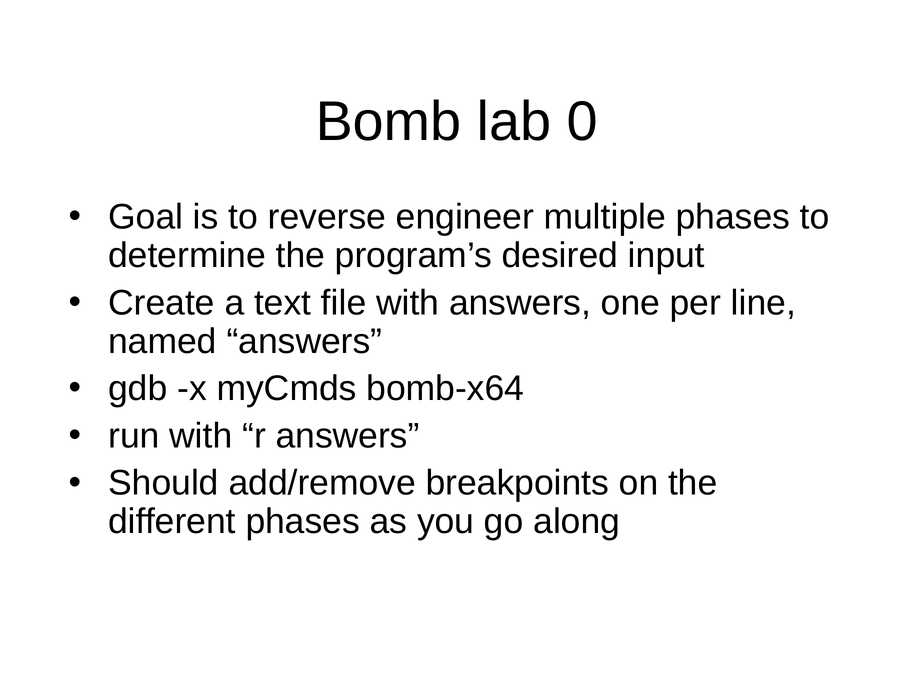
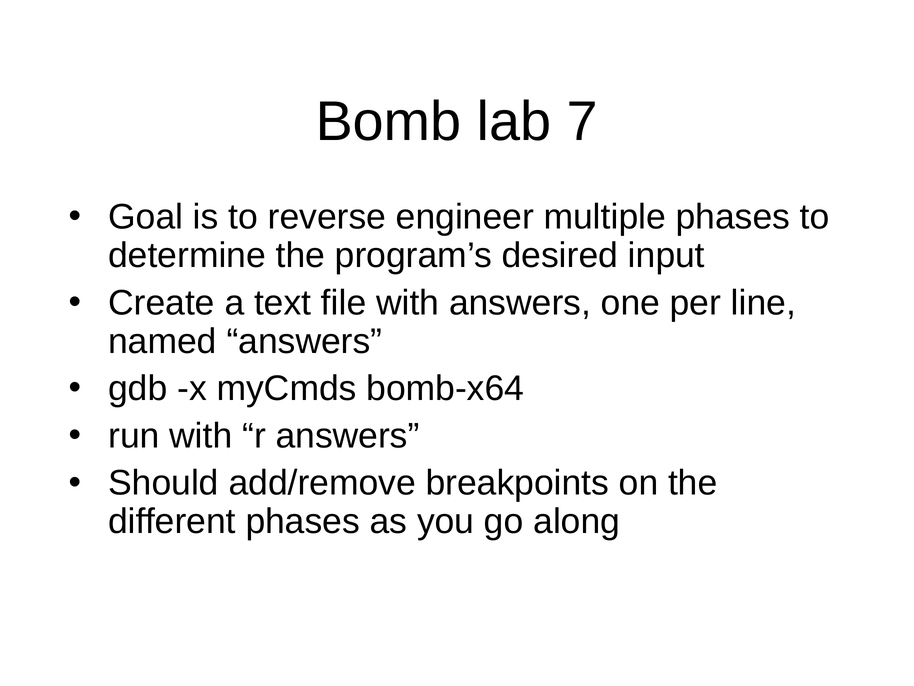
0: 0 -> 7
